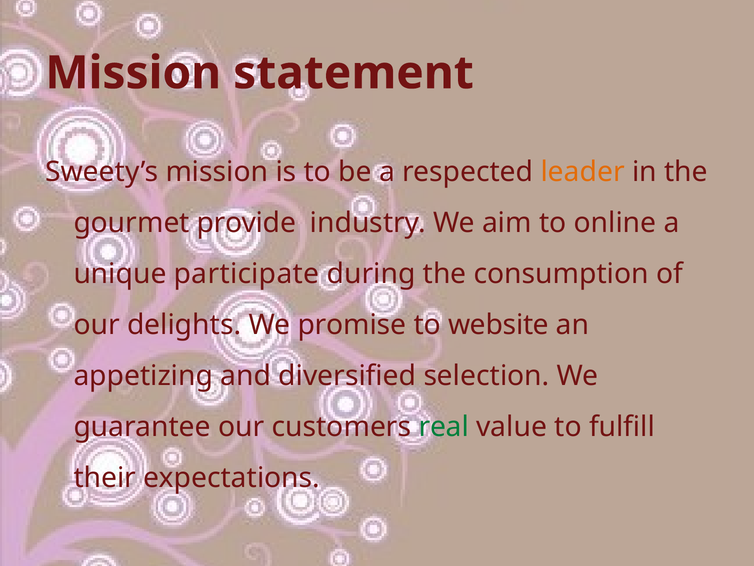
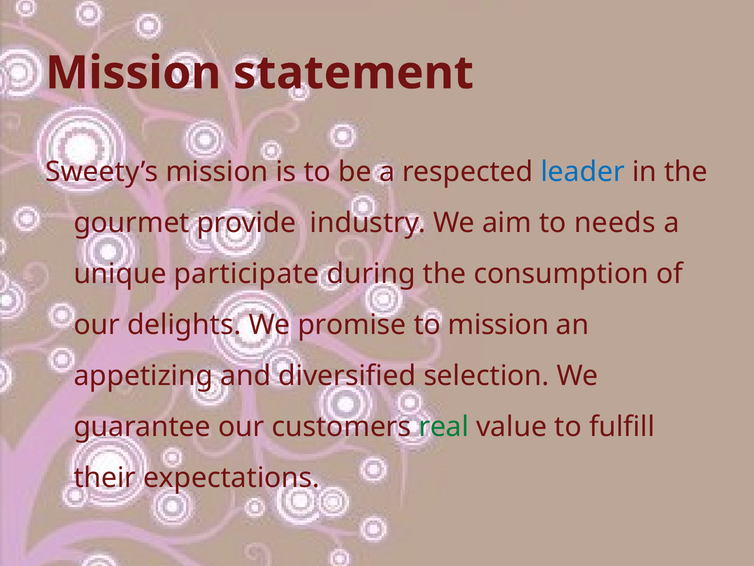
leader colour: orange -> blue
online: online -> needs
to website: website -> mission
